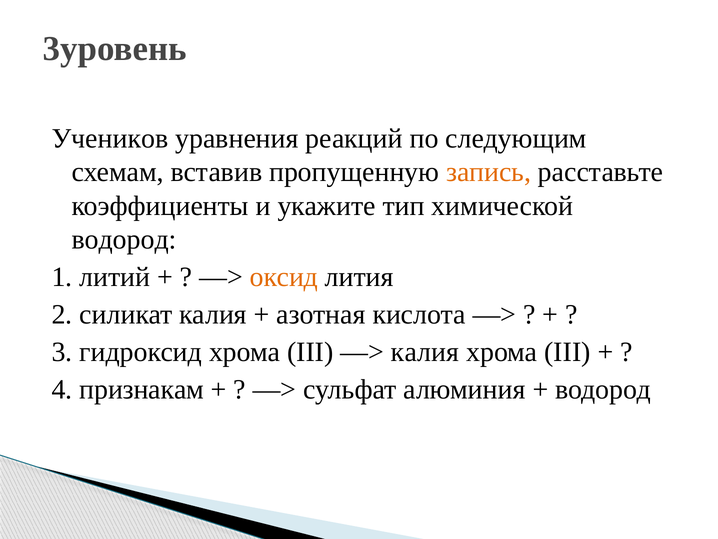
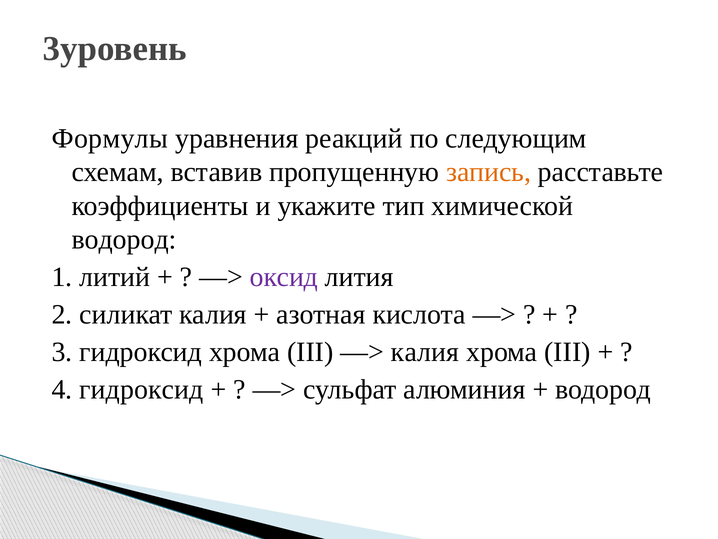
Учеников: Учеников -> Формулы
оксид colour: orange -> purple
4 признакам: признакам -> гидроксид
